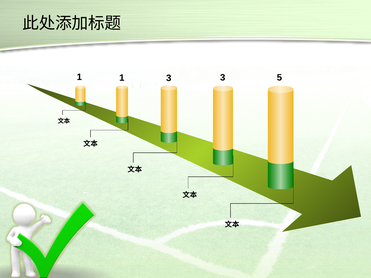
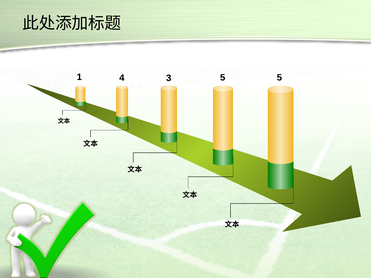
1 1: 1 -> 4
3 3: 3 -> 5
